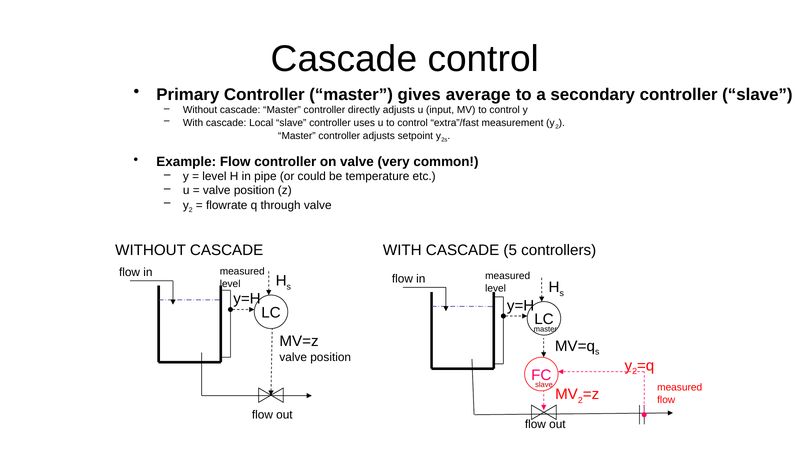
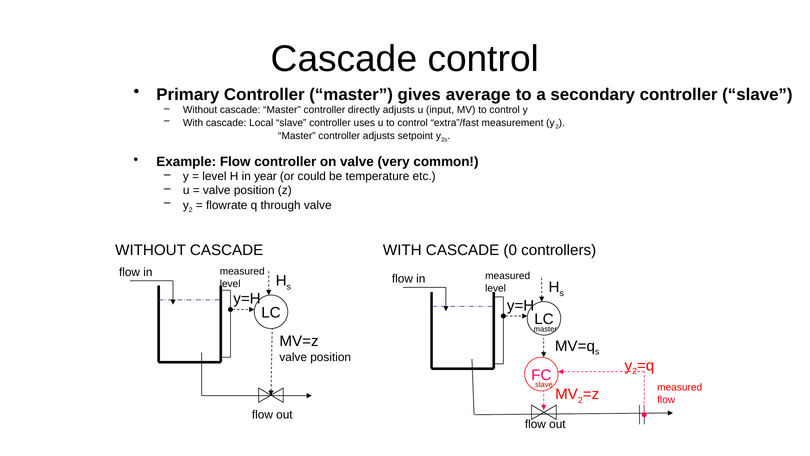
pipe: pipe -> year
5: 5 -> 0
